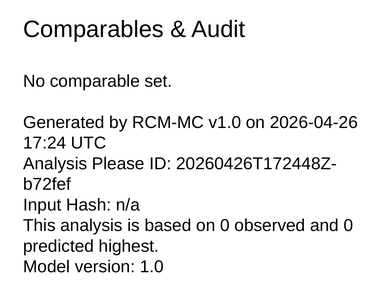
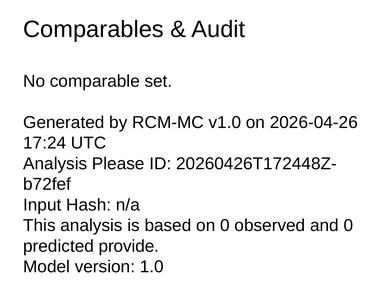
highest: highest -> provide
